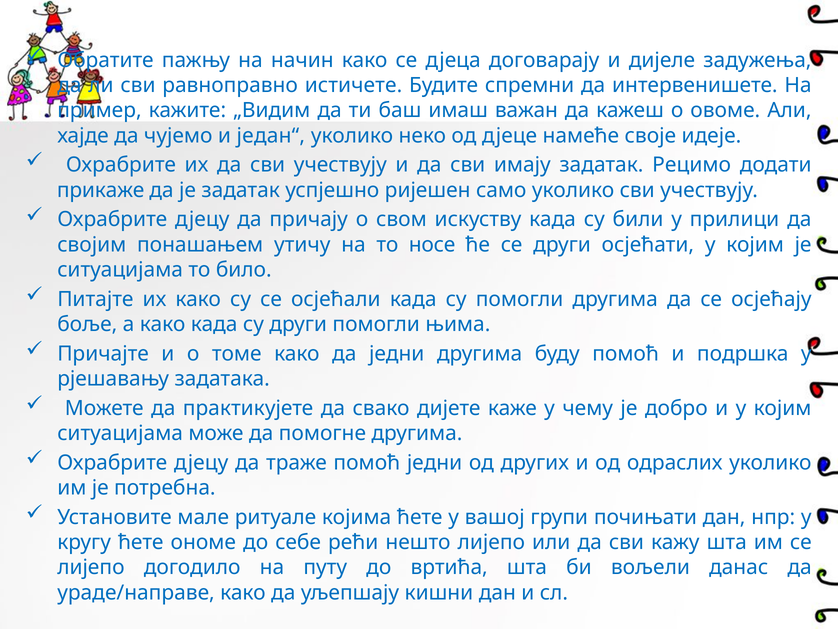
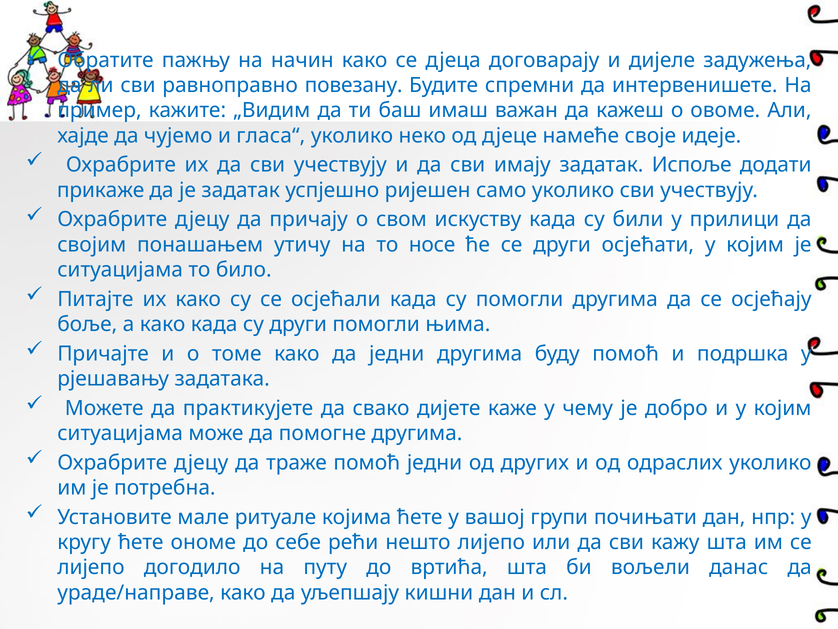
истичете: истичете -> повезану
један“: један“ -> гласа“
Рецимо: Рецимо -> Испоље
